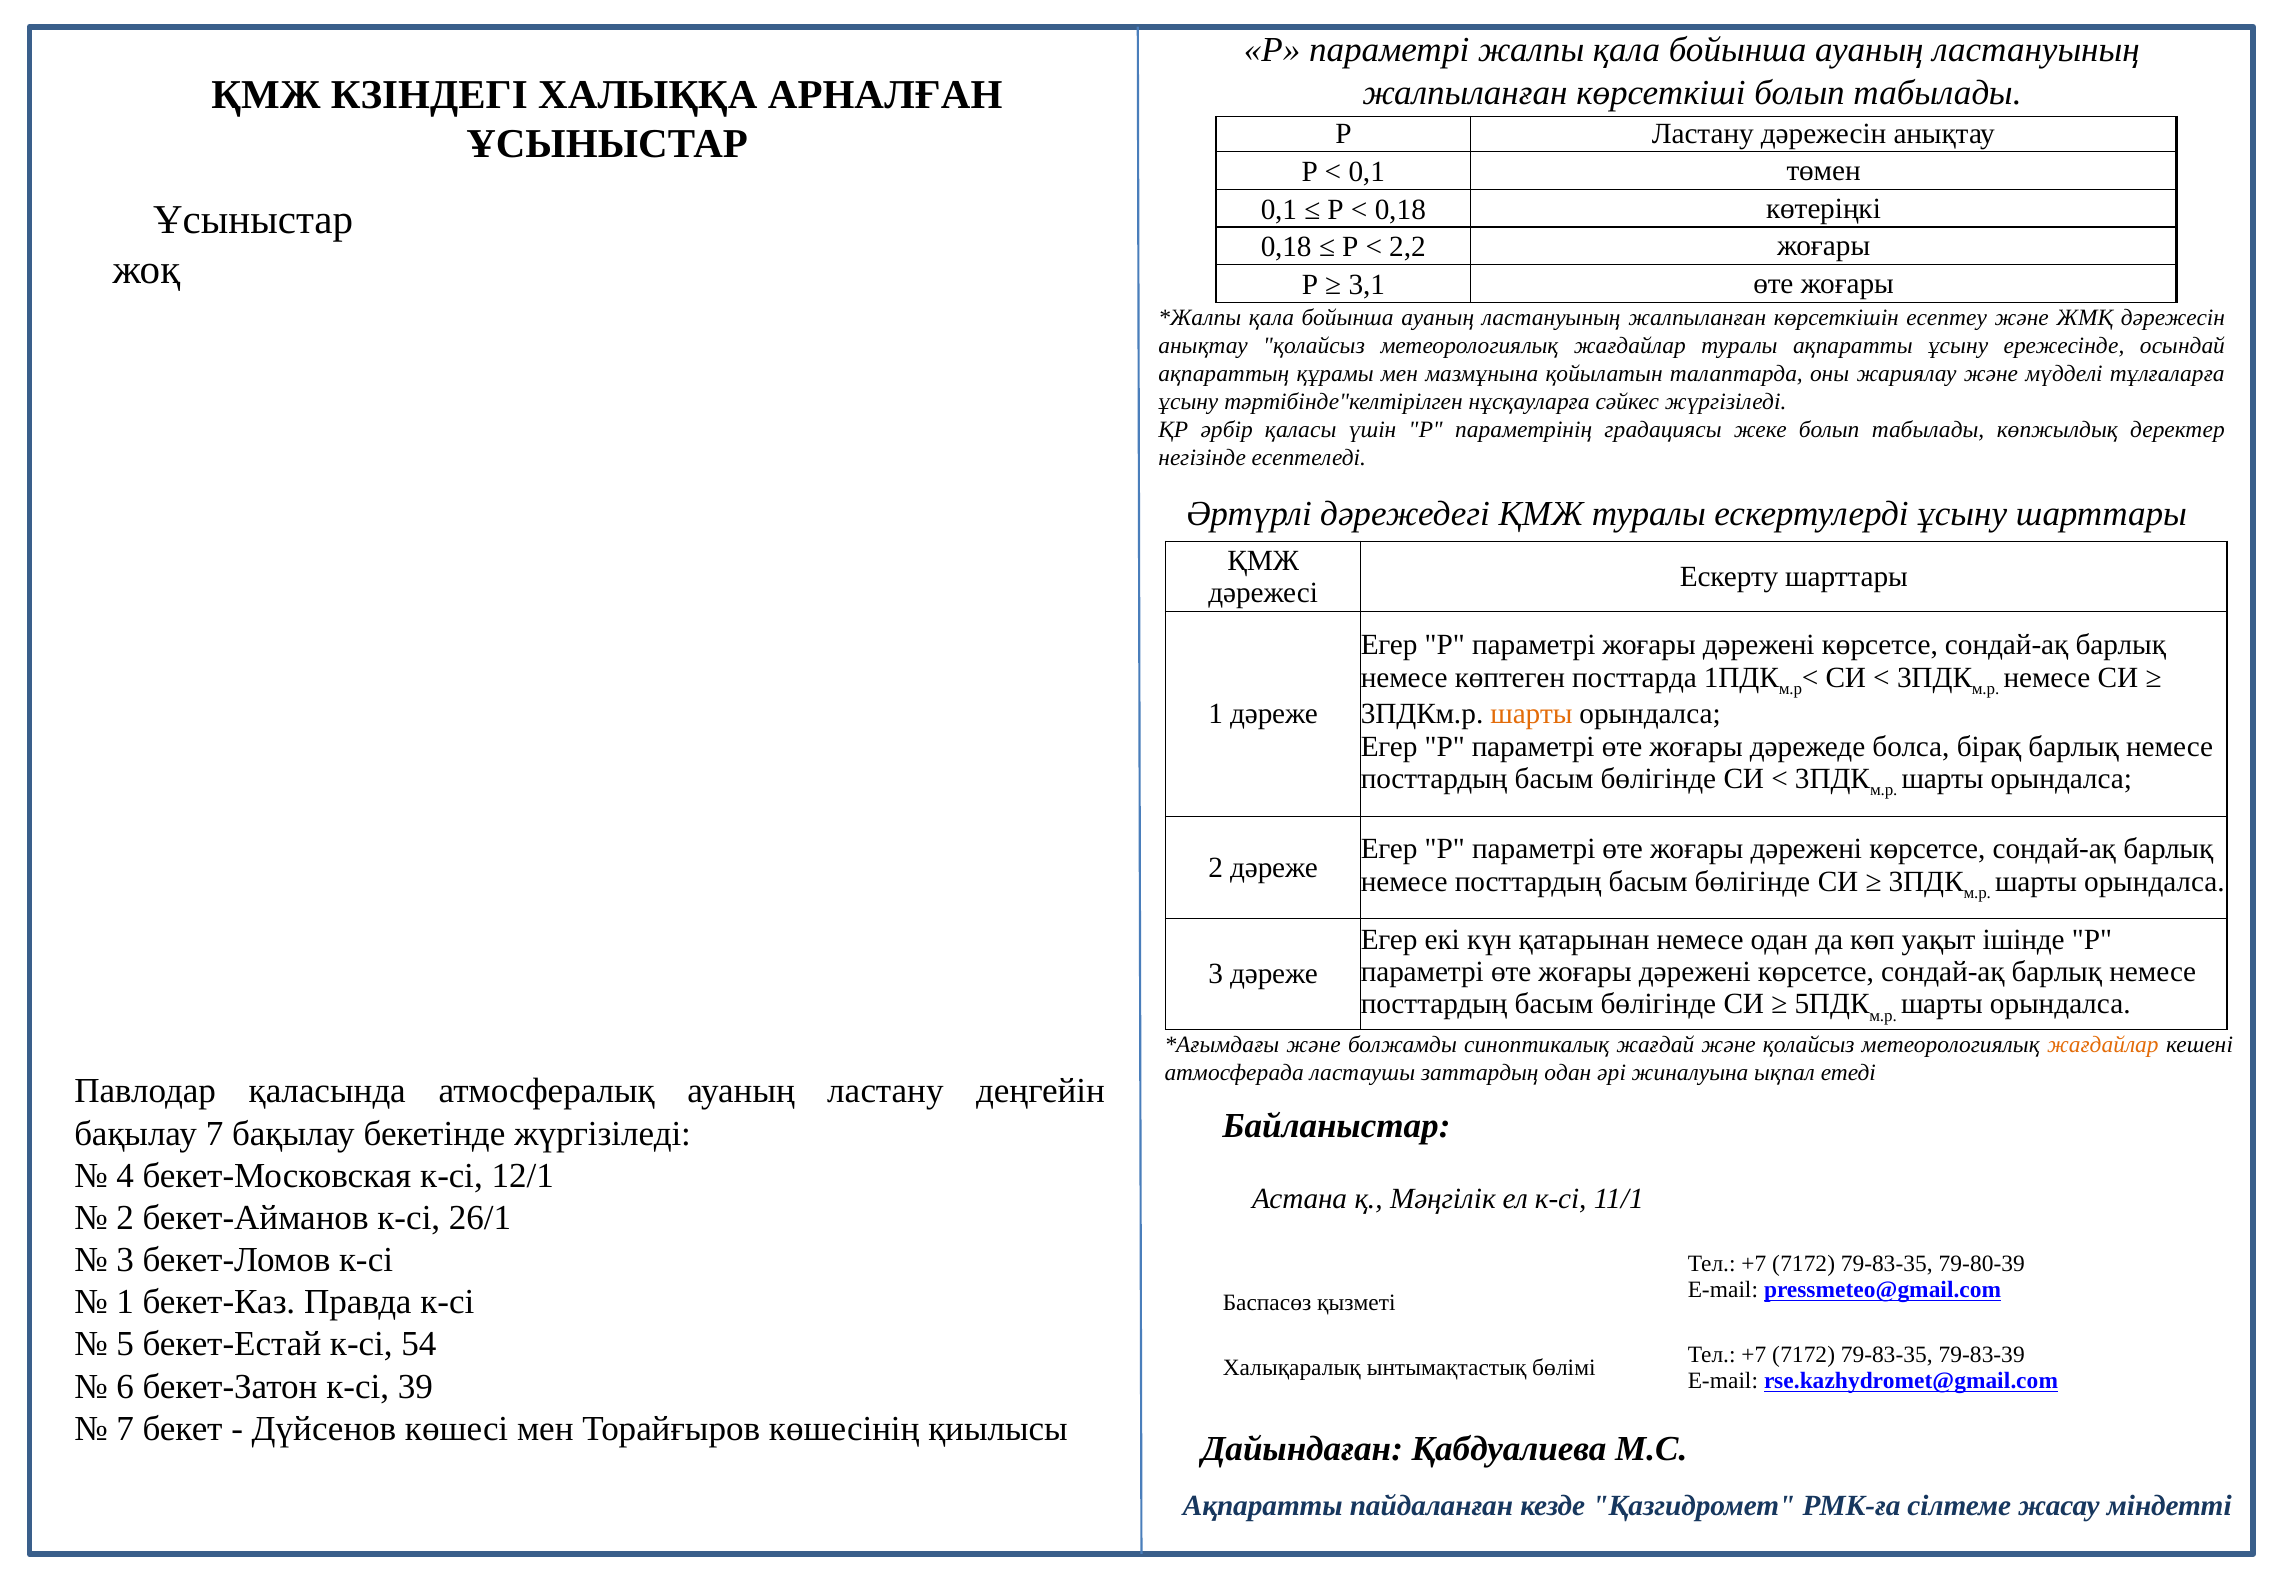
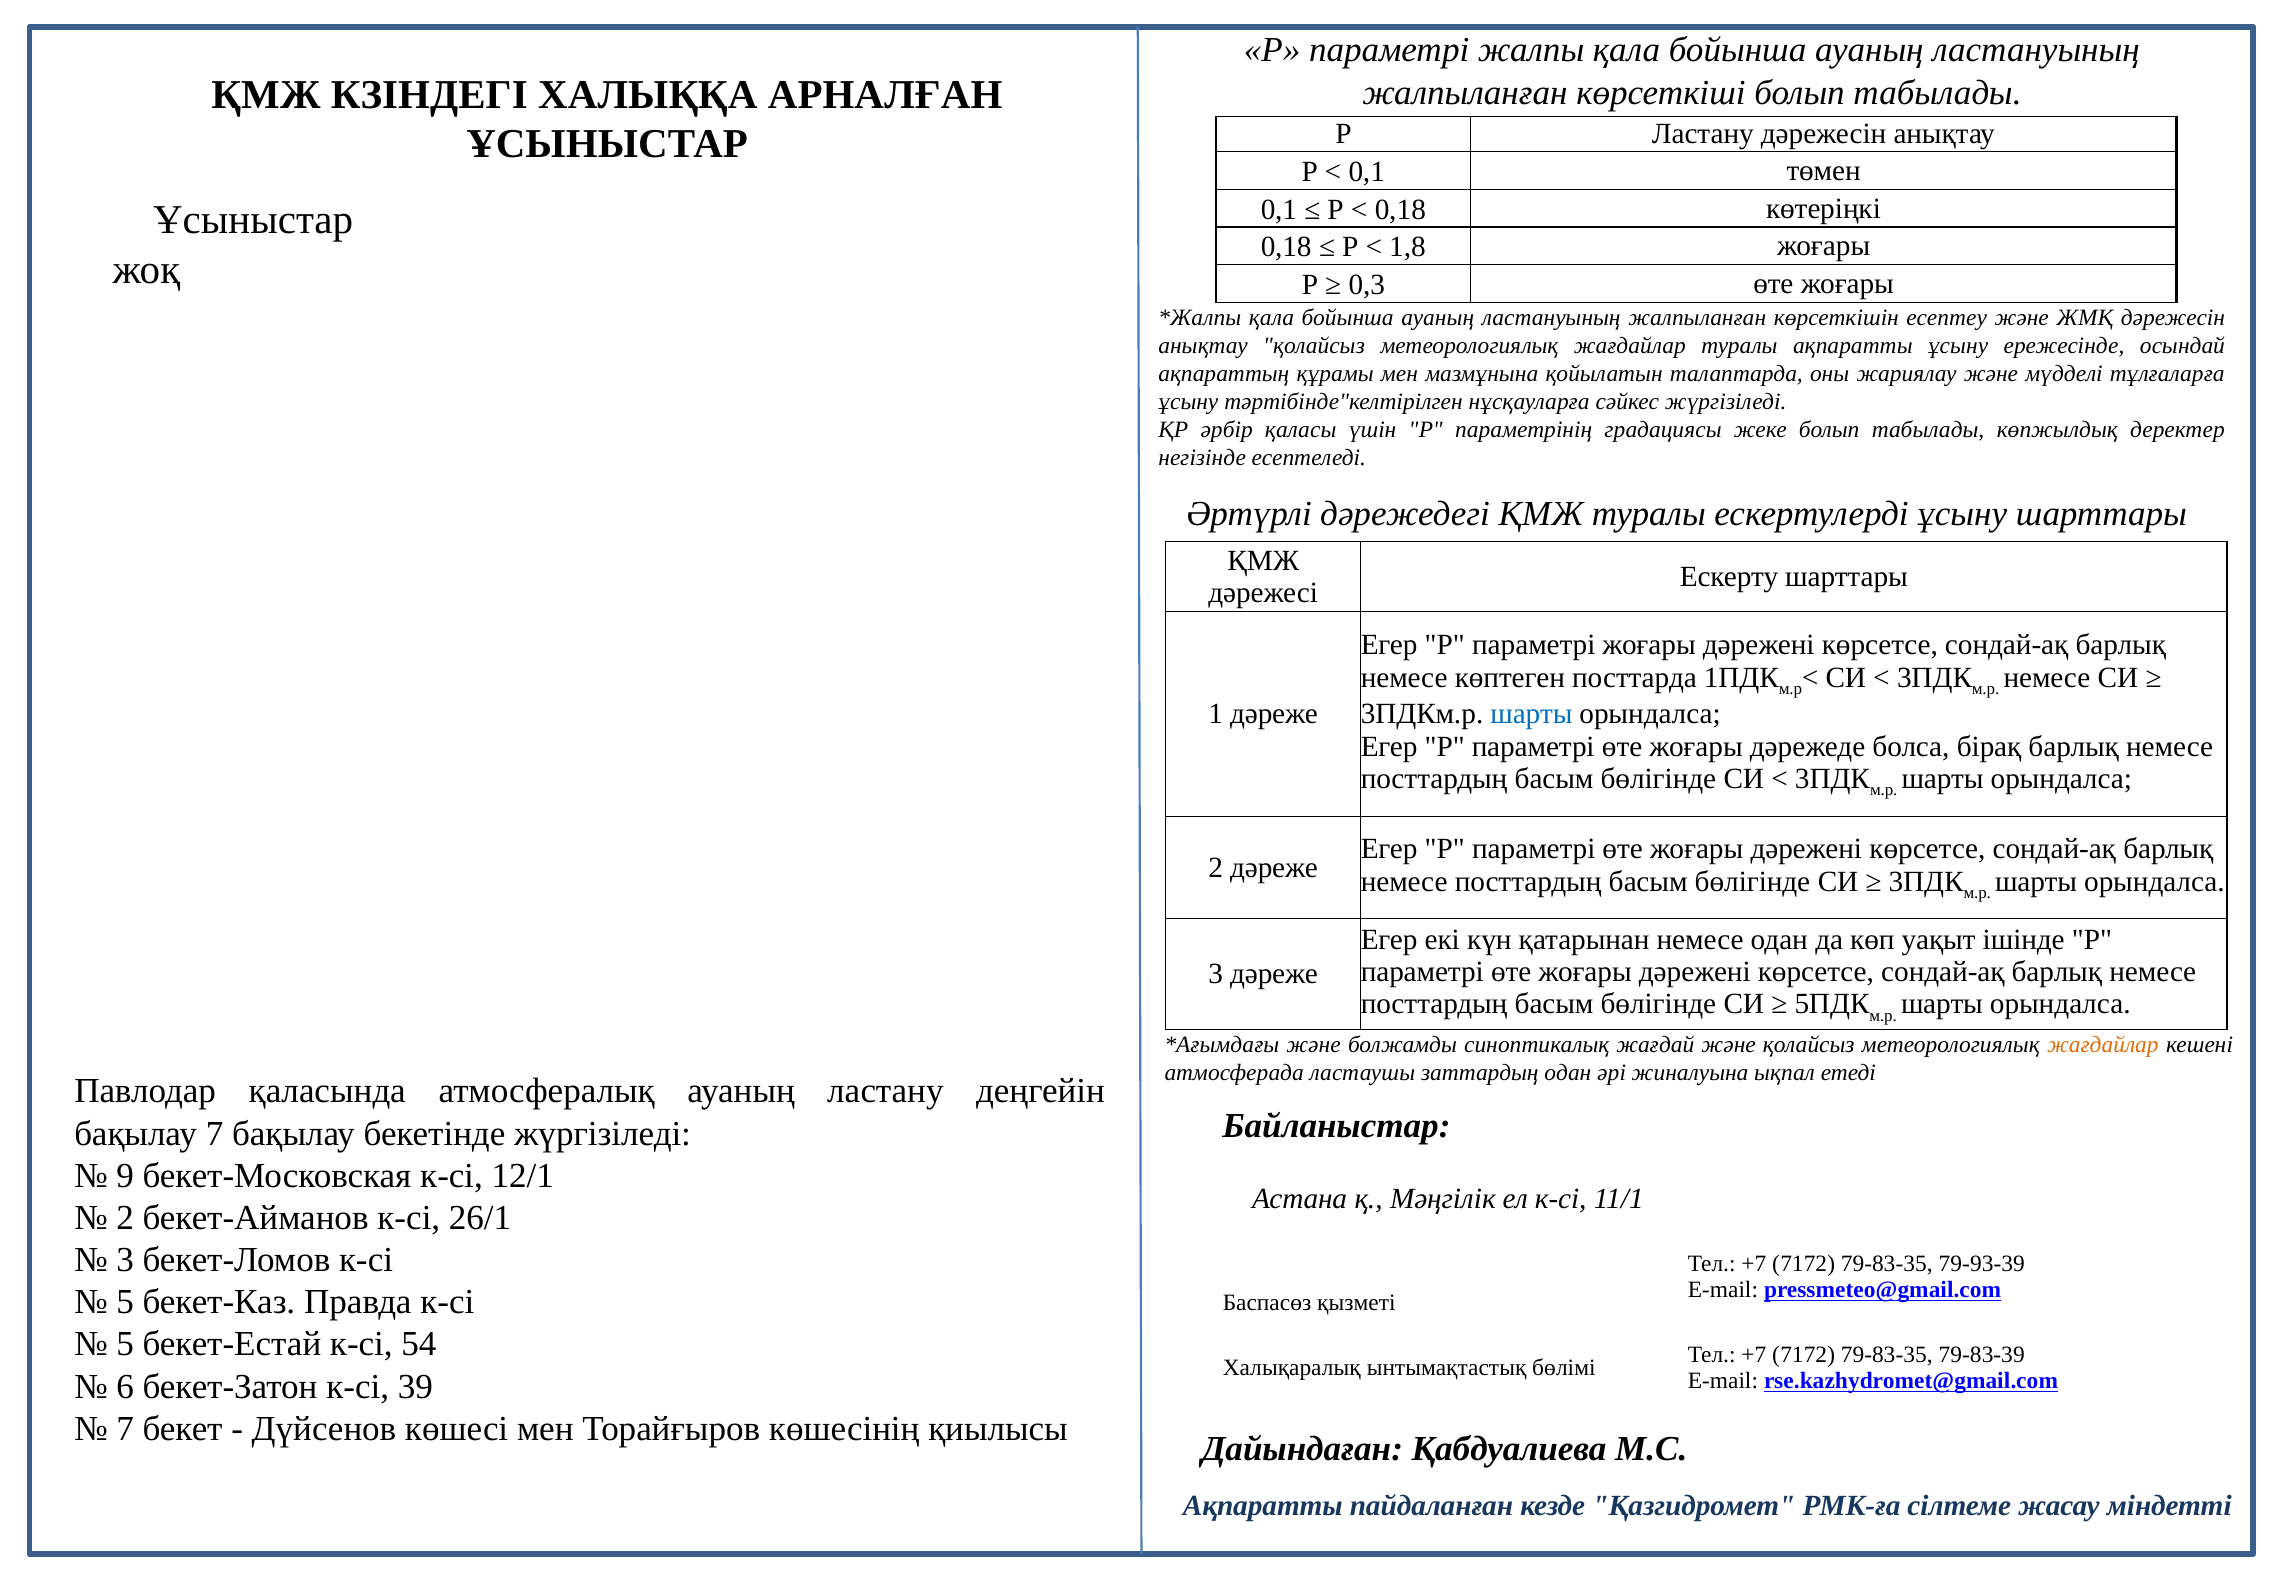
2,2: 2,2 -> 1,8
3,1: 3,1 -> 0,3
шарты at (1531, 714) colour: orange -> blue
4: 4 -> 9
79-80-39: 79-80-39 -> 79-93-39
1 at (125, 1302): 1 -> 5
